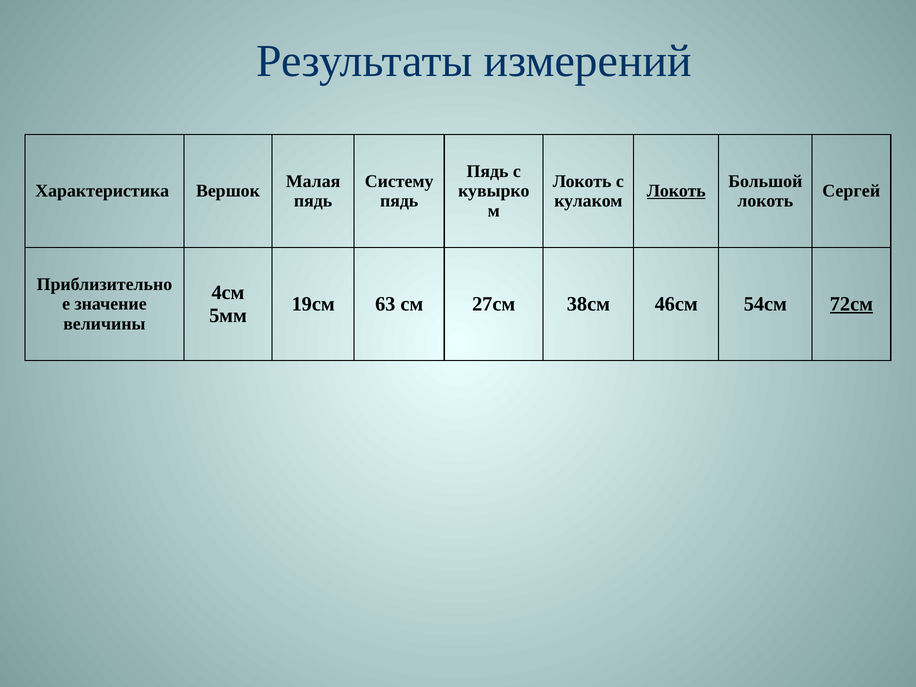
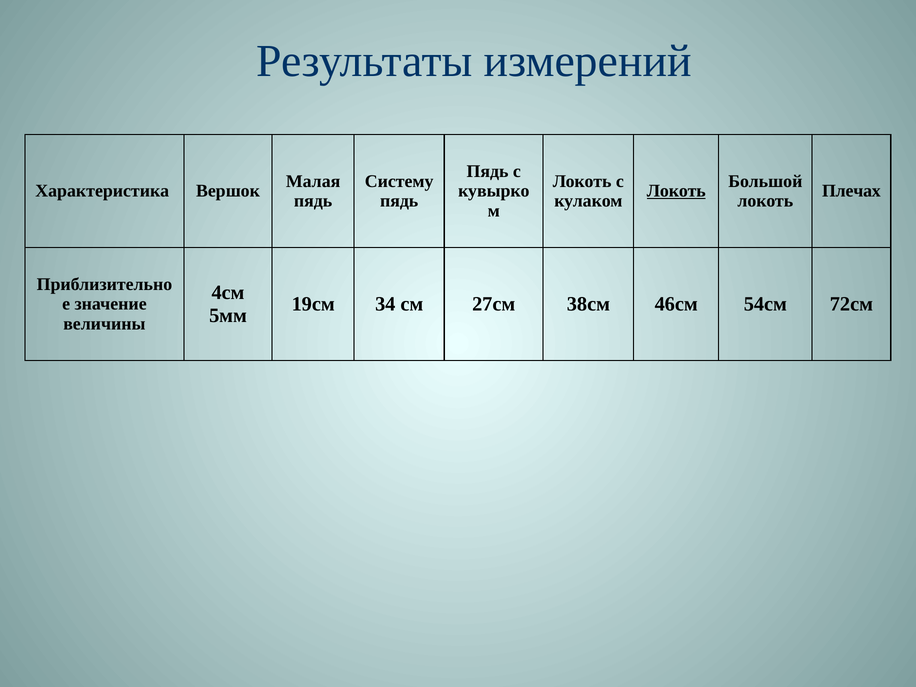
Сергей: Сергей -> Плечах
63: 63 -> 34
72см underline: present -> none
